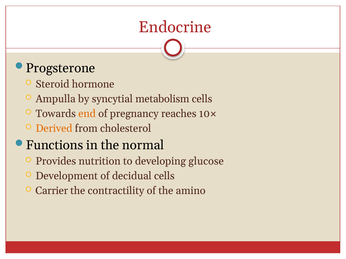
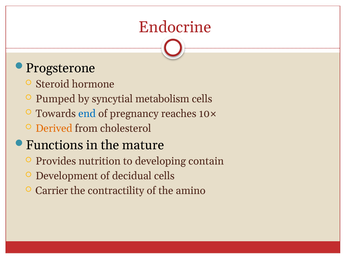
Ampulla: Ampulla -> Pumped
end colour: orange -> blue
normal: normal -> mature
glucose: glucose -> contain
